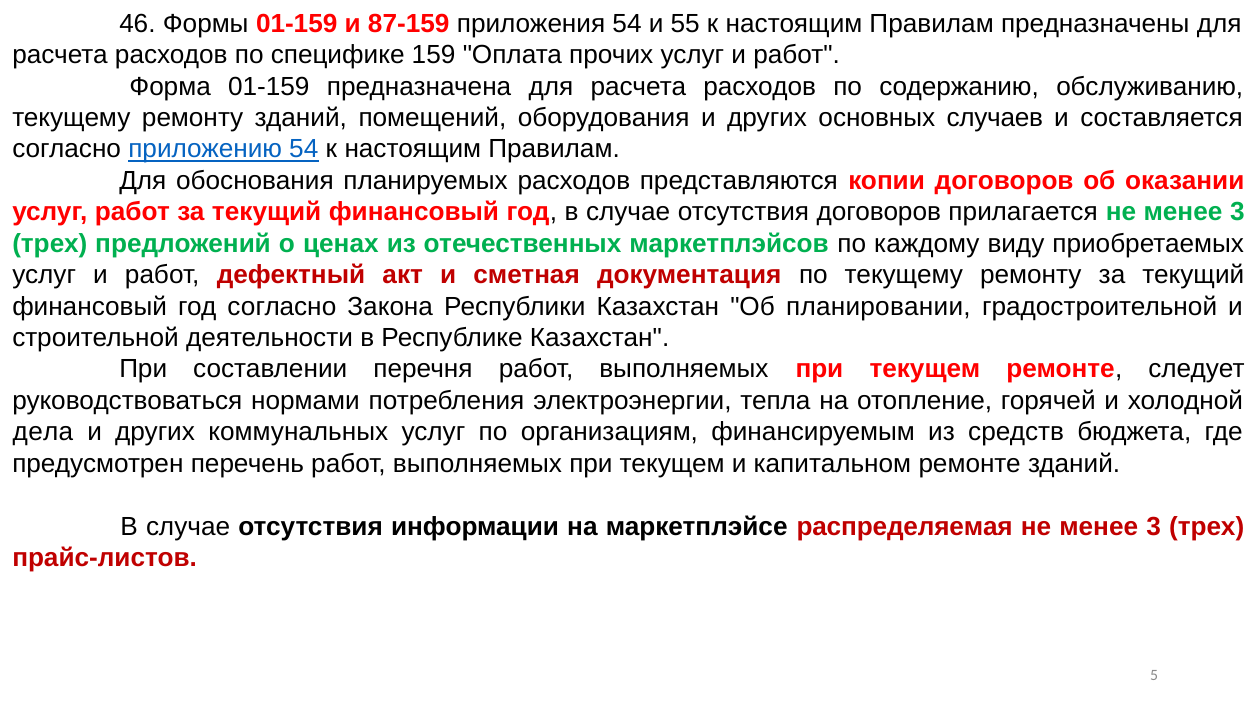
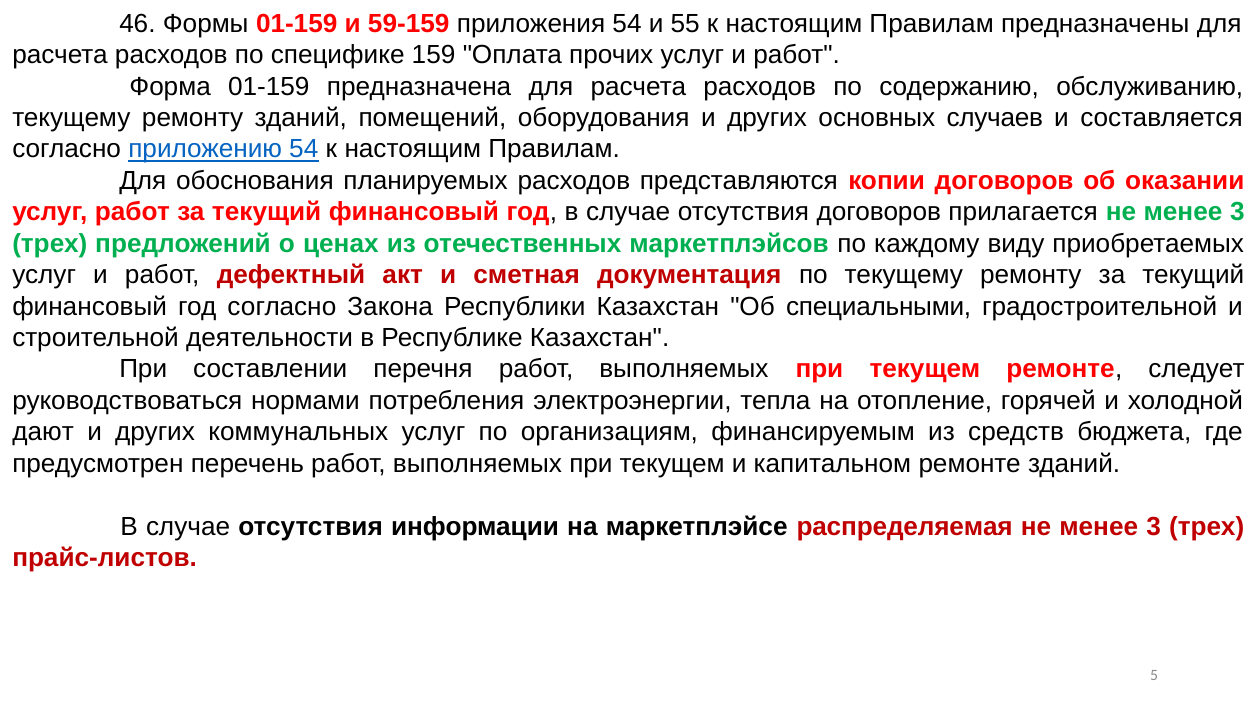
87-159: 87-159 -> 59-159
планировании: планировании -> специальными
дела: дела -> дают
